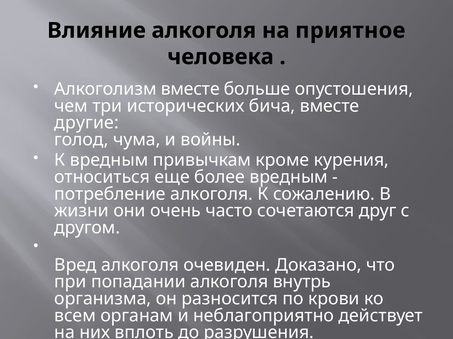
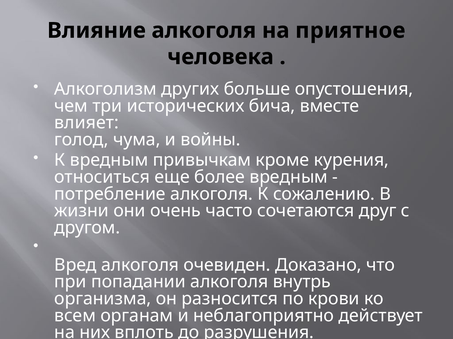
Алкоголизм вместе: вместе -> других
другие: другие -> влияет
